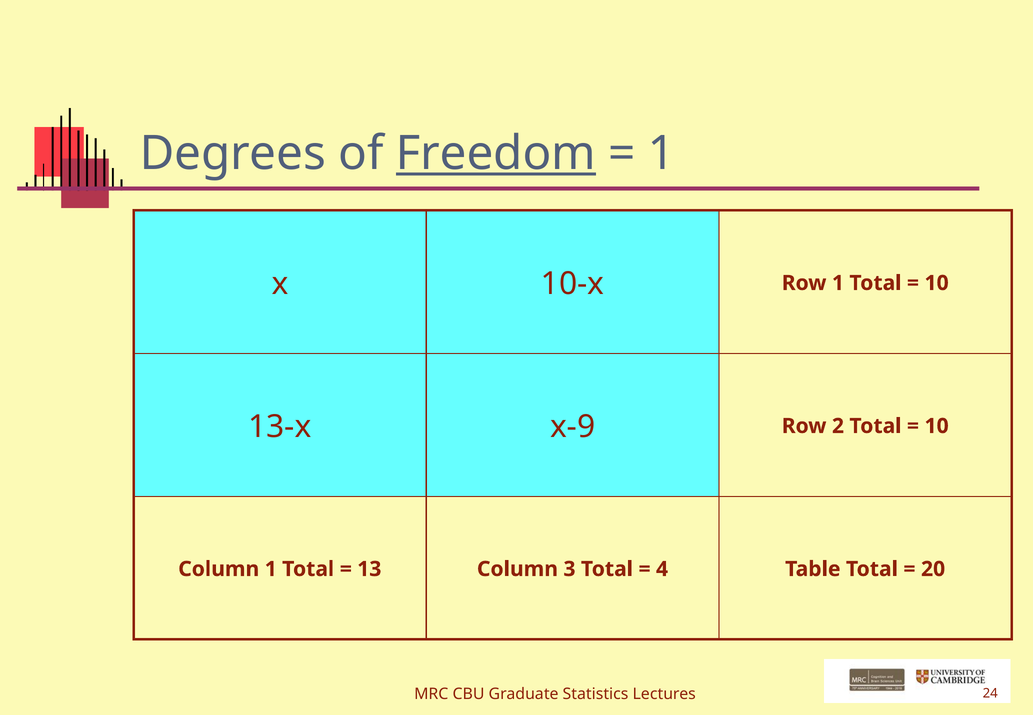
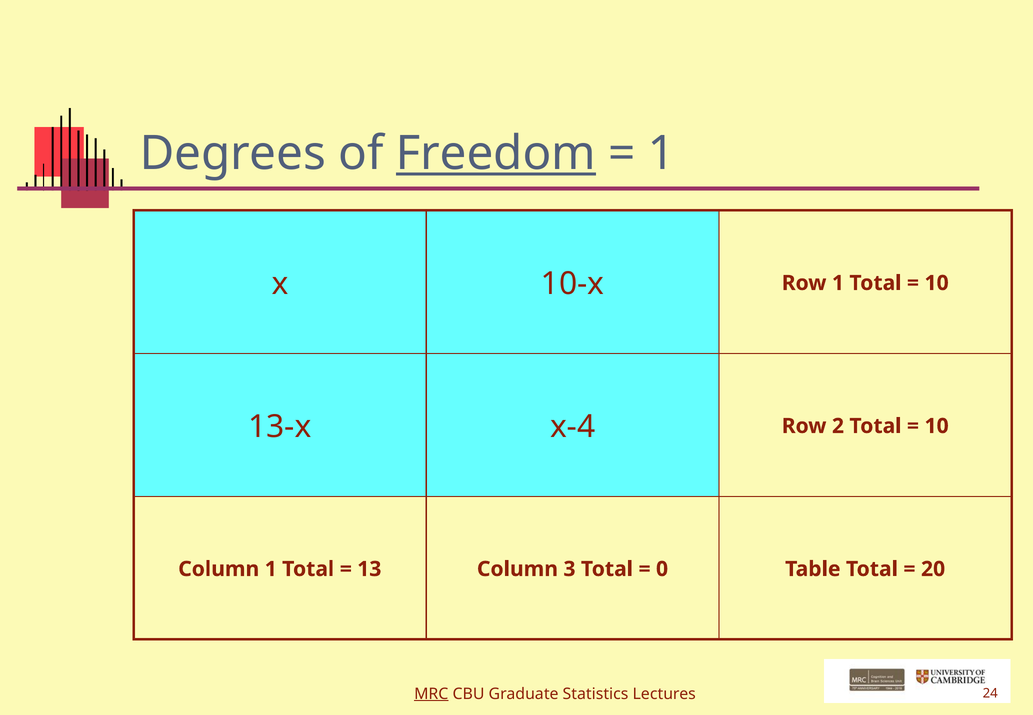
x-9: x-9 -> x-4
4: 4 -> 0
MRC underline: none -> present
